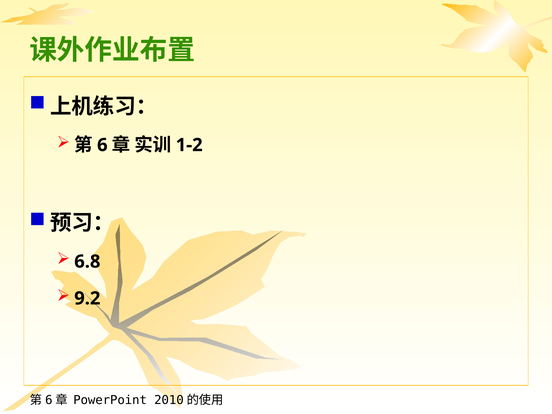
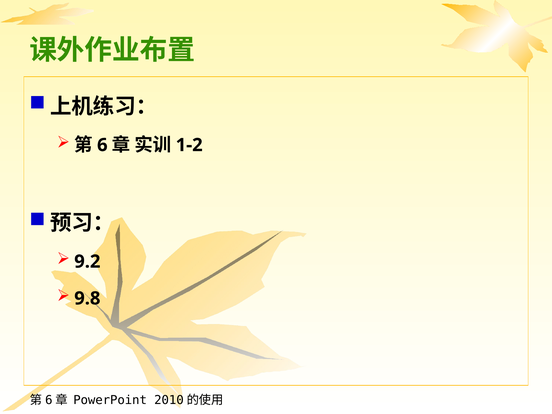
6.8: 6.8 -> 9.2
9.2: 9.2 -> 9.8
